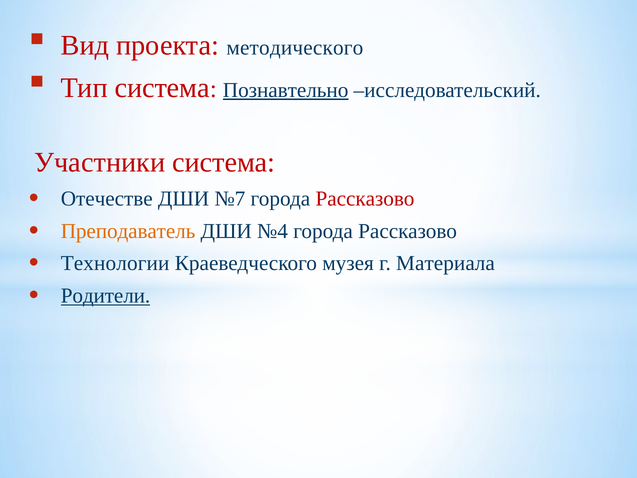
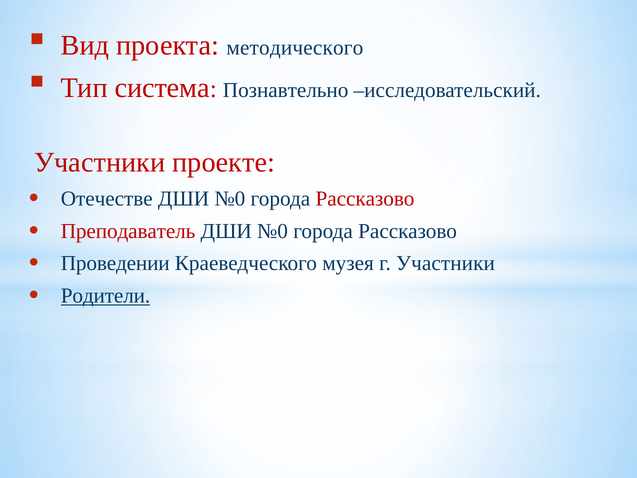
Познавтельно underline: present -> none
Участники система: система -> проекте
№7 at (230, 199): №7 -> №0
Преподаватель colour: orange -> red
№4 at (272, 231): №4 -> №0
Технологии: Технологии -> Проведении
г Материала: Материала -> Участники
